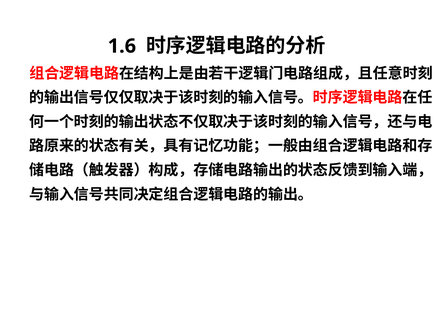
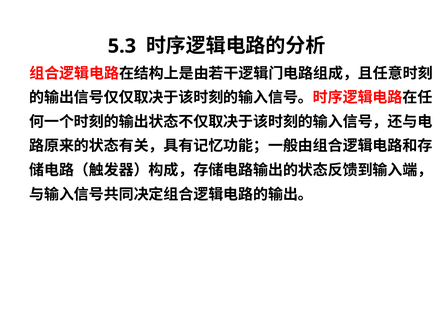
1.6: 1.6 -> 5.3
